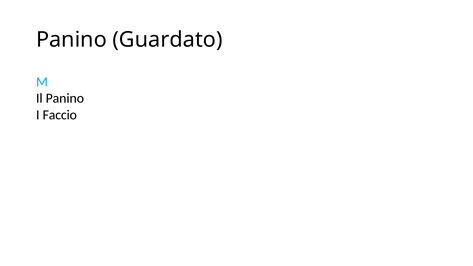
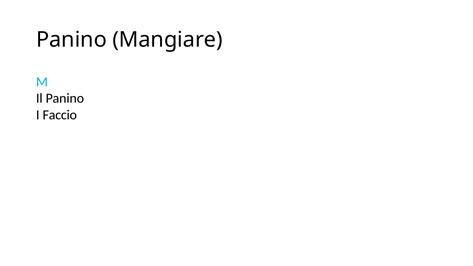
Guardato: Guardato -> Mangiare
